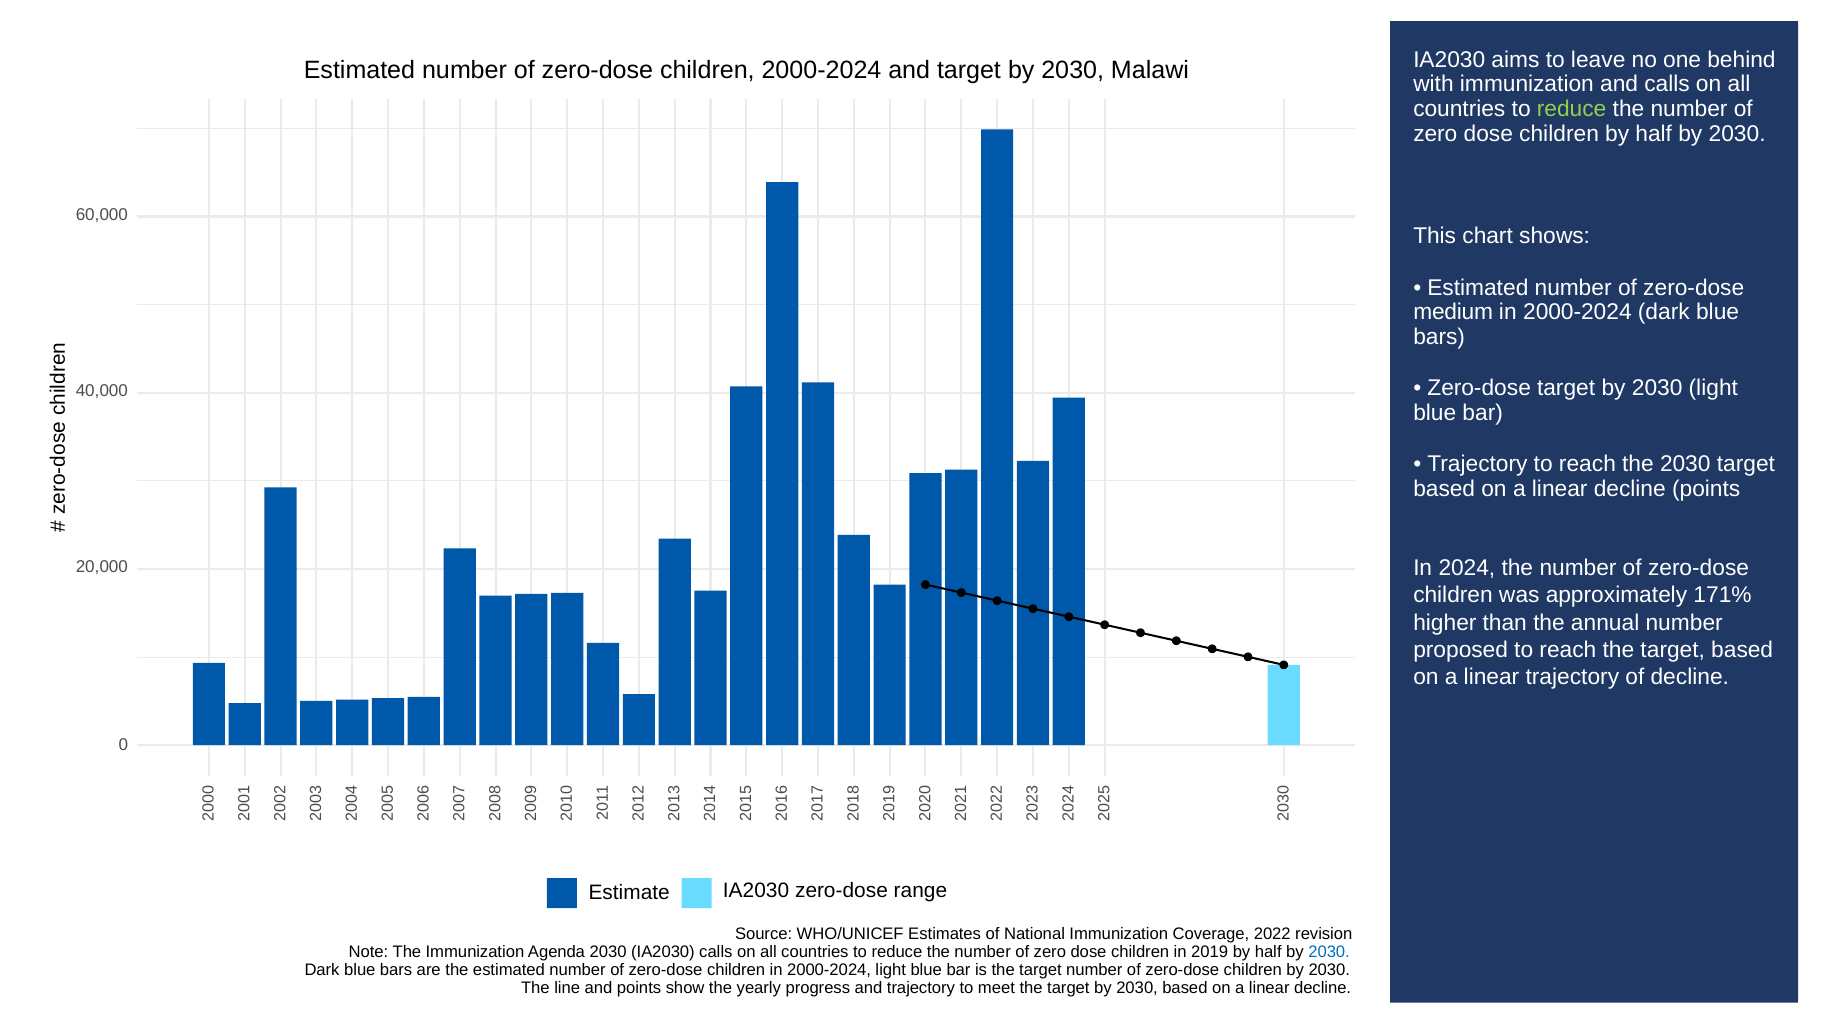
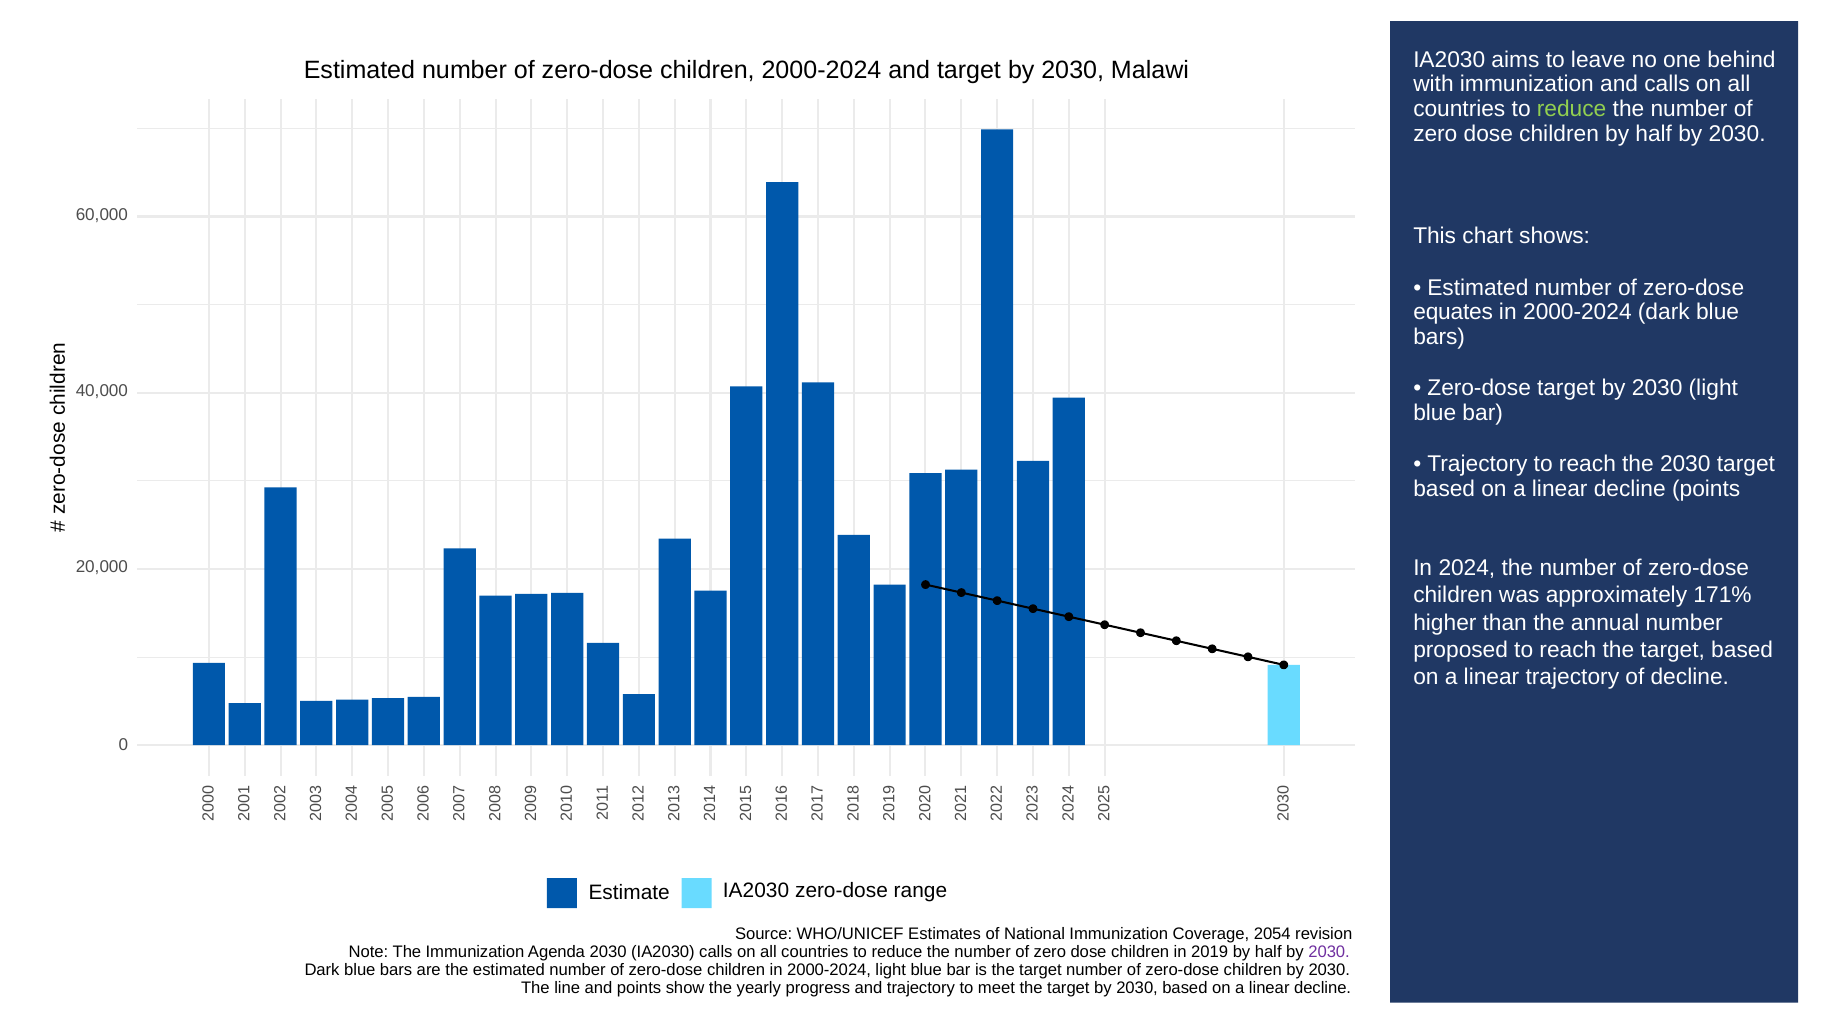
medium: medium -> equates
2022: 2022 -> 2054
2030 at (1329, 952) colour: blue -> purple
